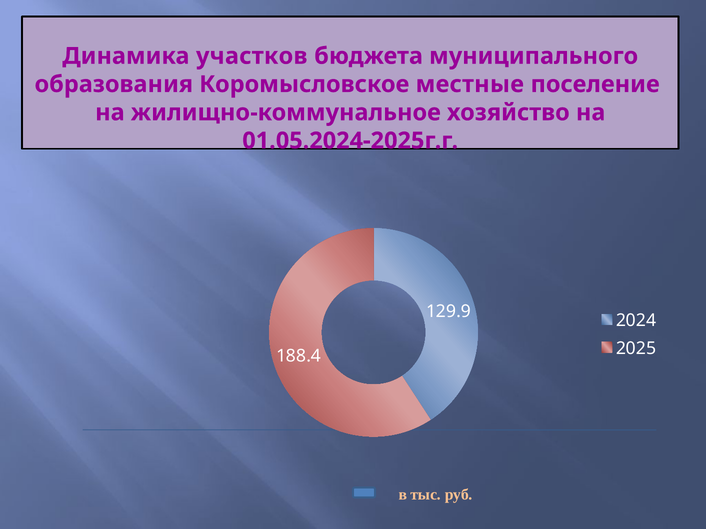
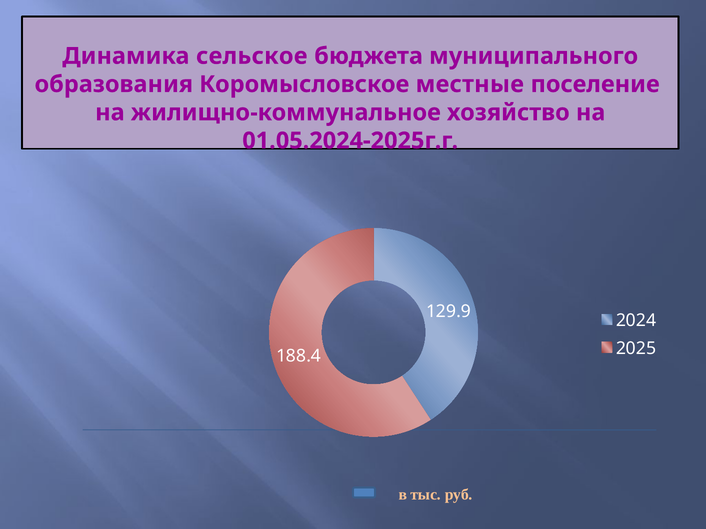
участков: участков -> сельское
